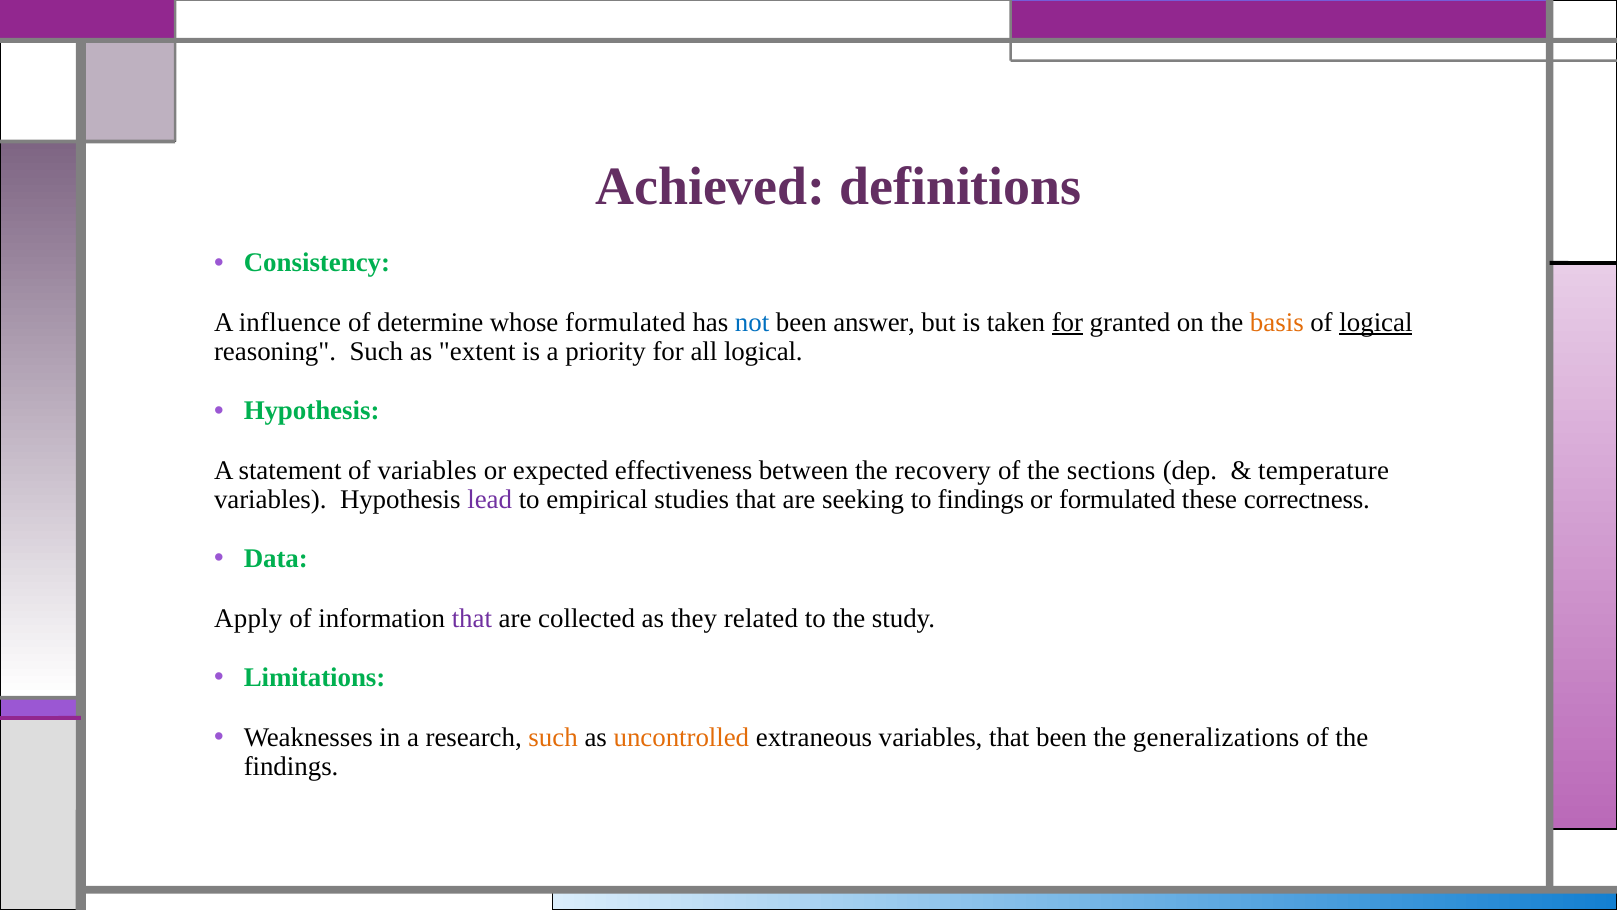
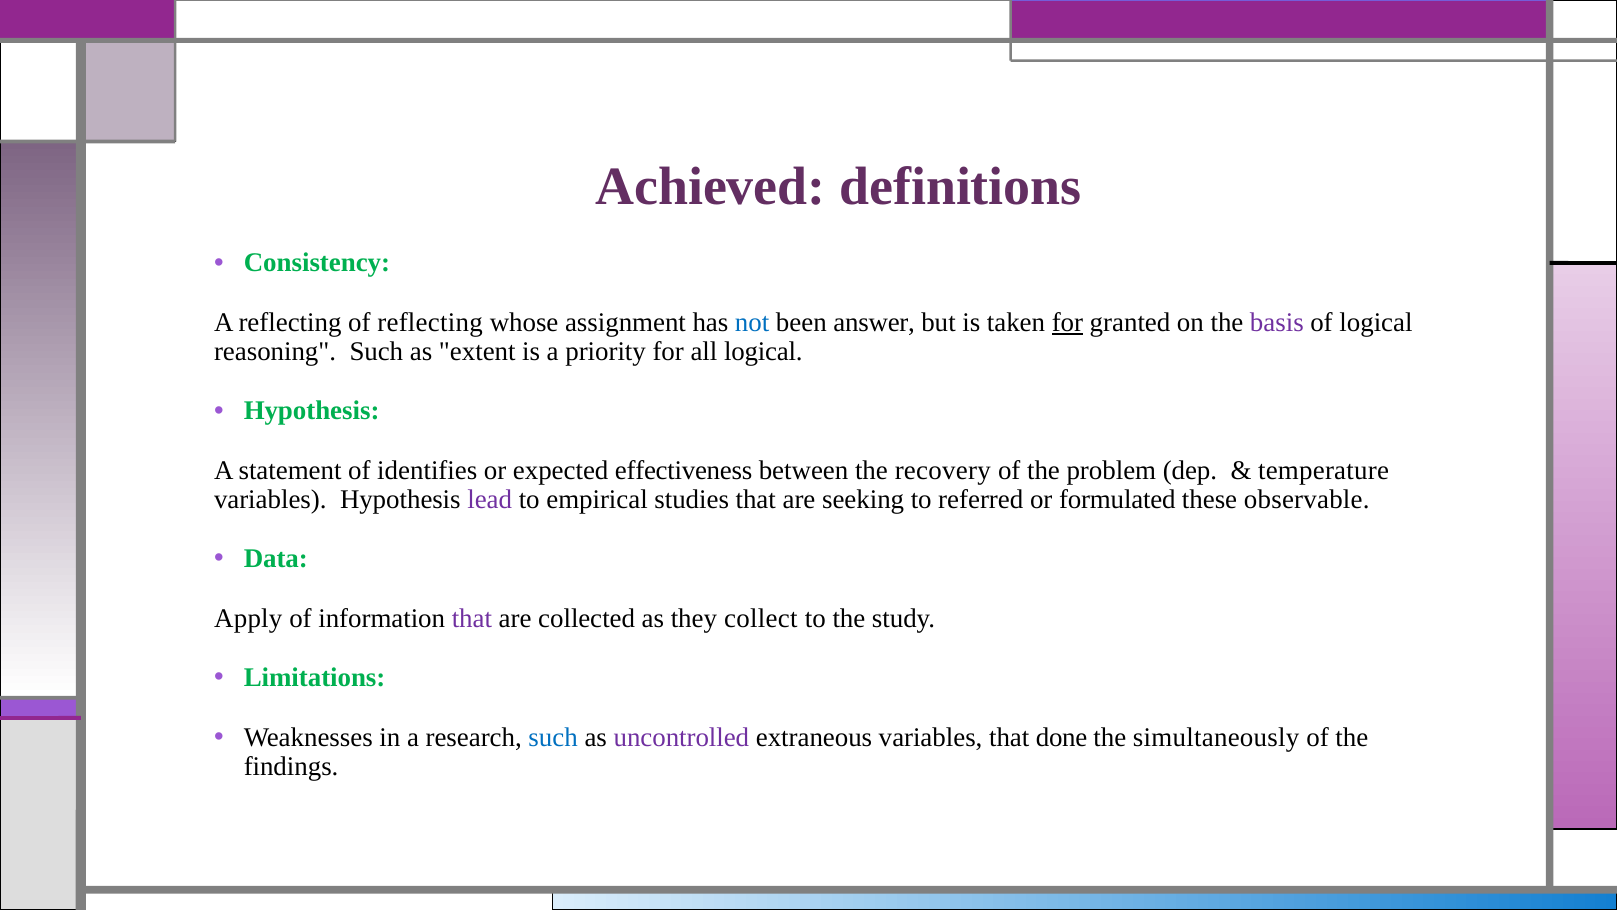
A influence: influence -> reflecting
of determine: determine -> reflecting
whose formulated: formulated -> assignment
basis colour: orange -> purple
logical at (1376, 322) underline: present -> none
of variables: variables -> identifies
sections: sections -> problem
to findings: findings -> referred
correctness: correctness -> observable
related: related -> collect
such at (553, 737) colour: orange -> blue
uncontrolled colour: orange -> purple
that been: been -> done
generalizations: generalizations -> simultaneously
